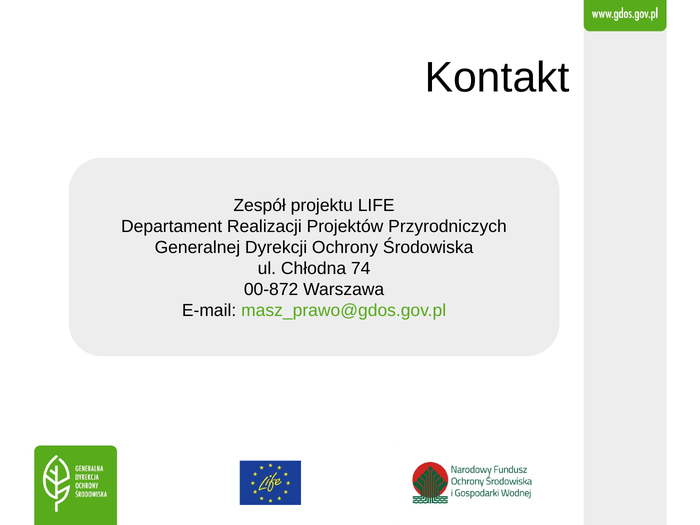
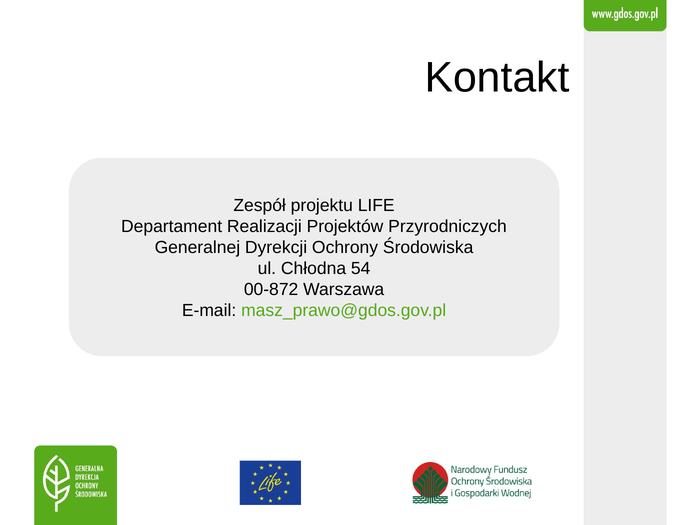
74: 74 -> 54
